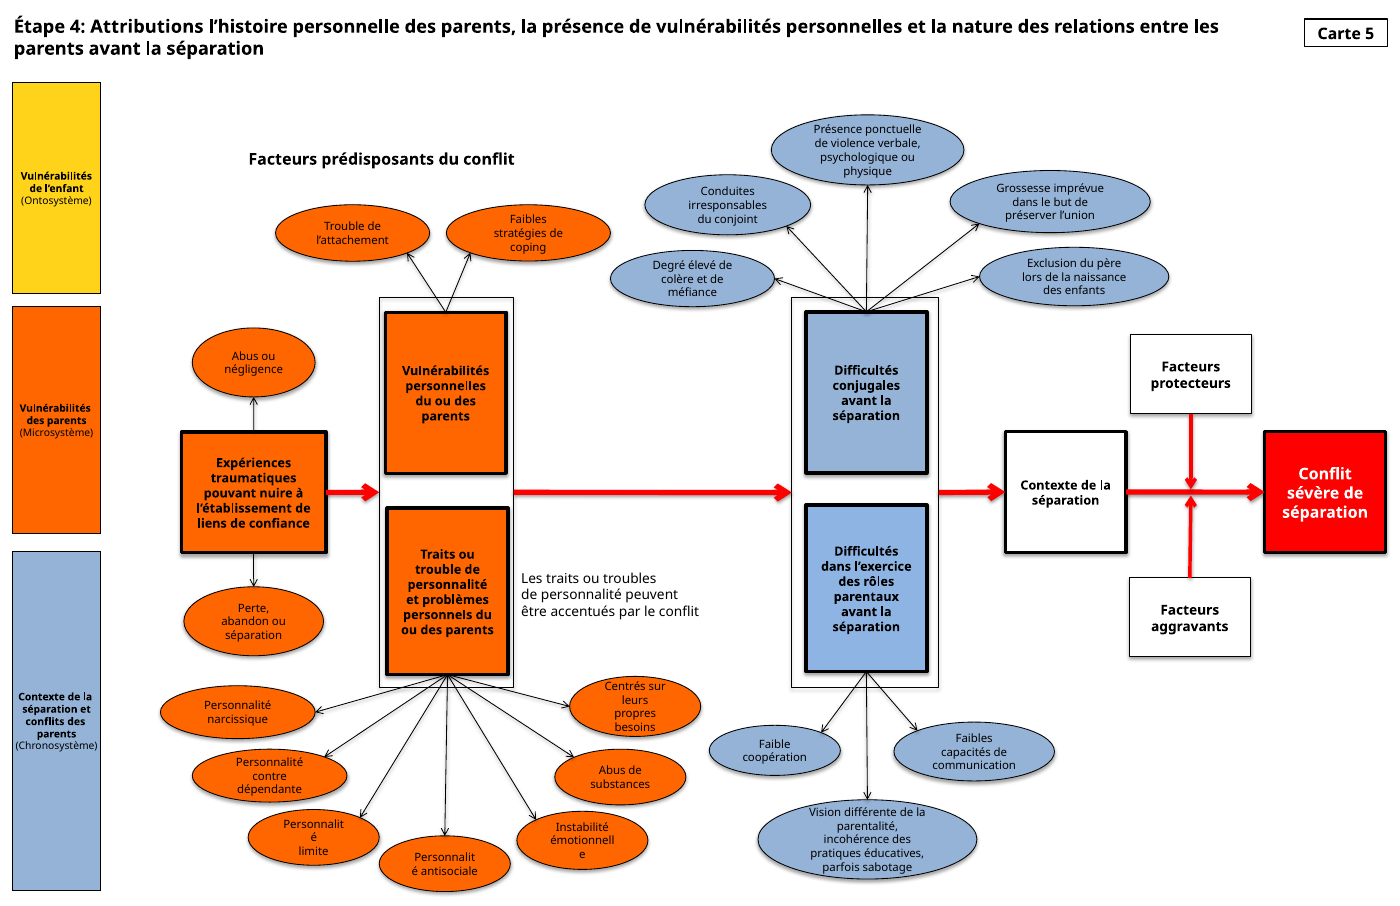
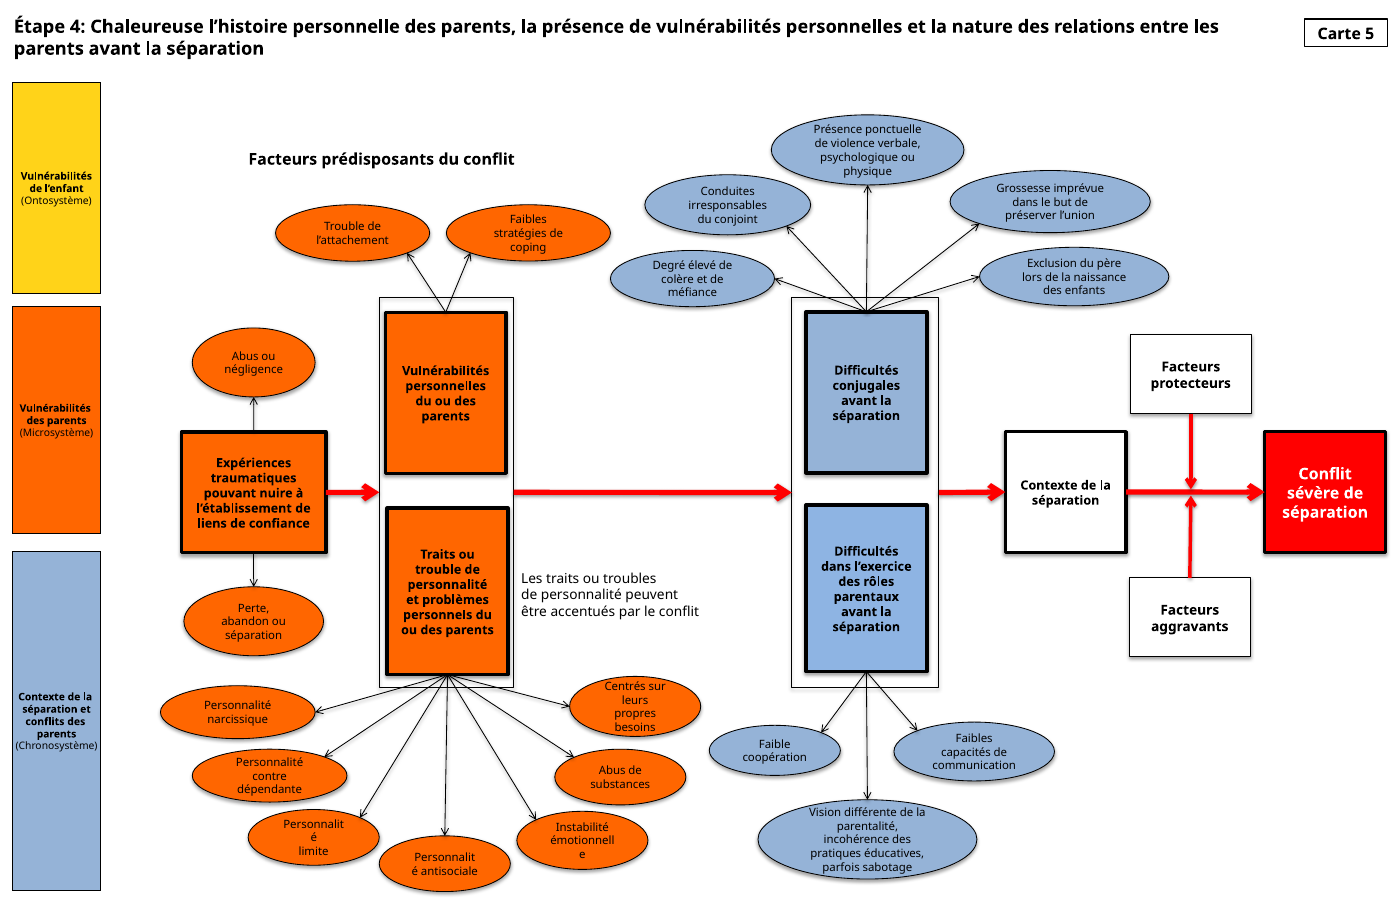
Attributions: Attributions -> Chaleureuse
